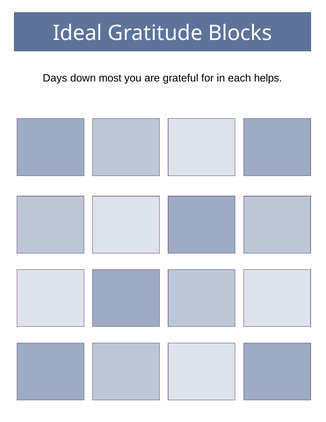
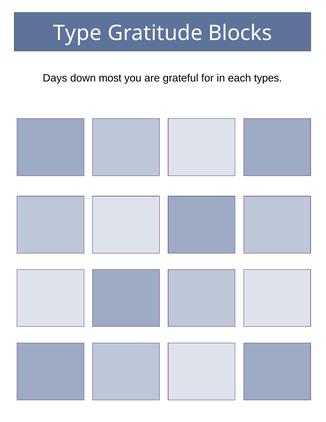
Ideal: Ideal -> Type
helps: helps -> types
